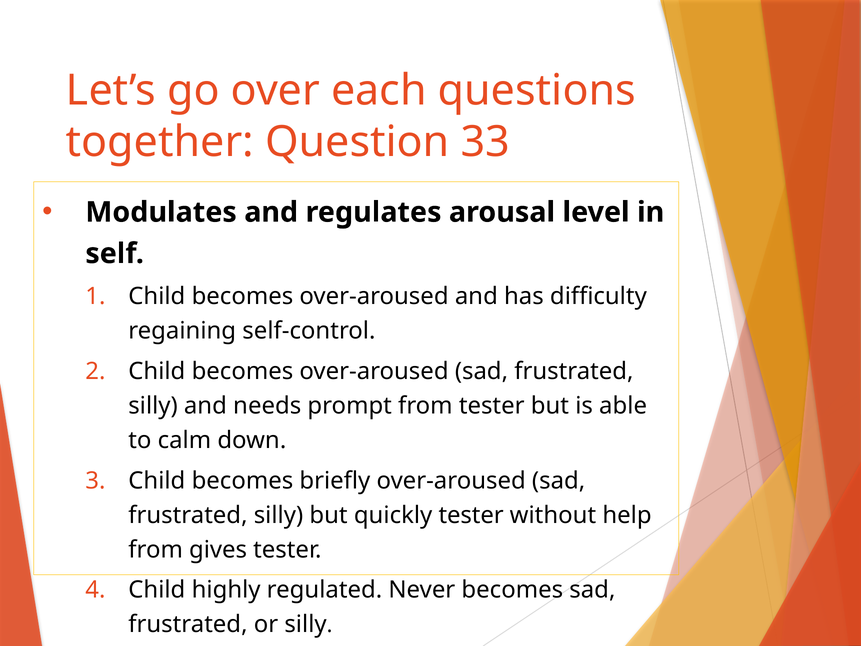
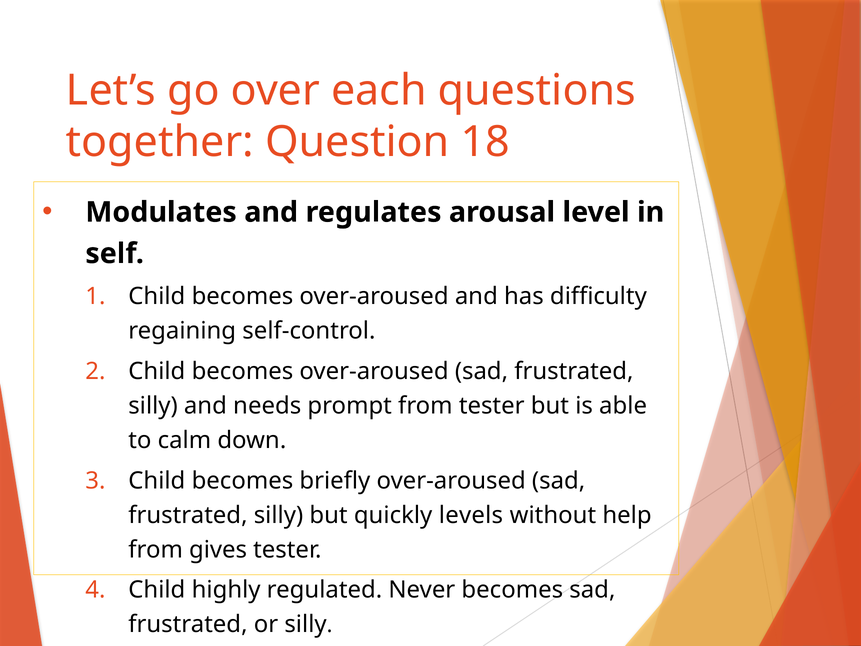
33: 33 -> 18
quickly tester: tester -> levels
